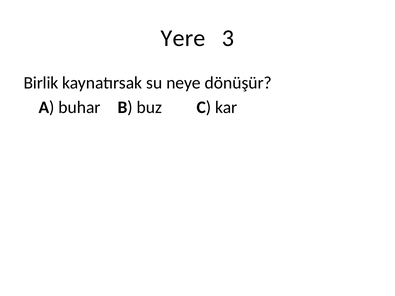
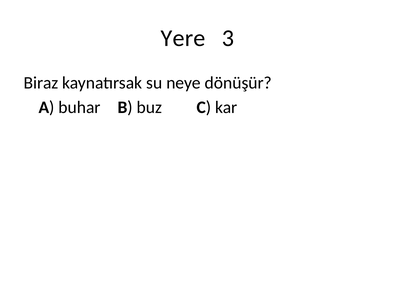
Birlik: Birlik -> Biraz
